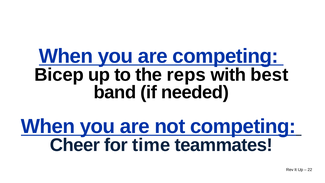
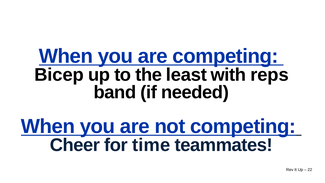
reps: reps -> least
best: best -> reps
